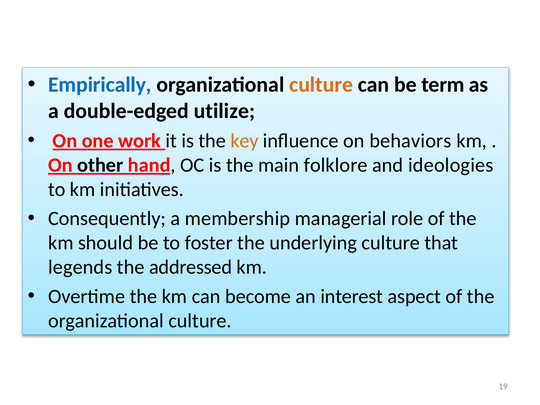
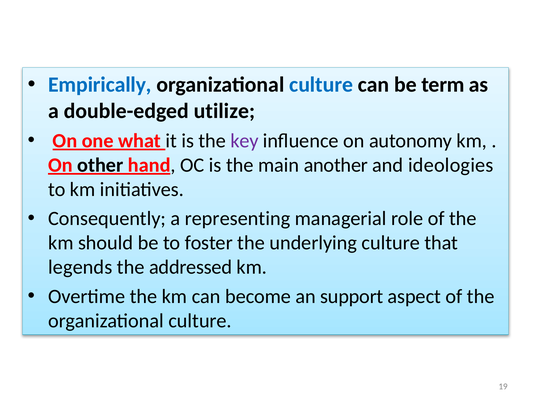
culture at (321, 85) colour: orange -> blue
work: work -> what
key colour: orange -> purple
behaviors: behaviors -> autonomy
folklore: folklore -> another
membership: membership -> representing
interest: interest -> support
